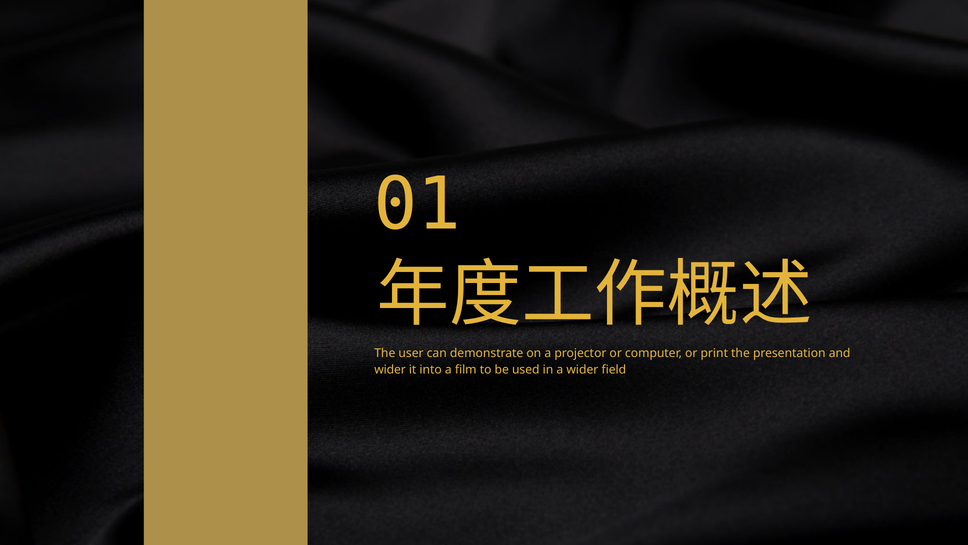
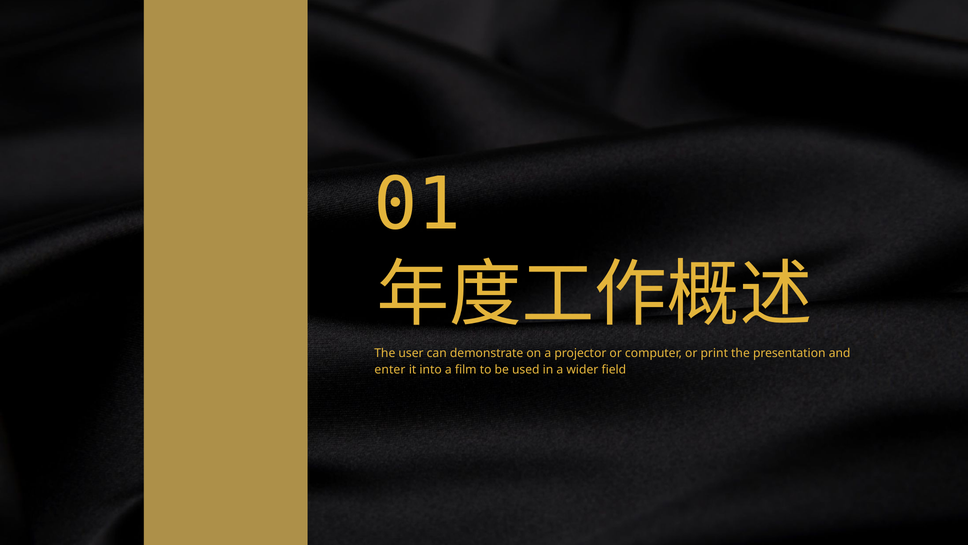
wider at (390, 369): wider -> enter
